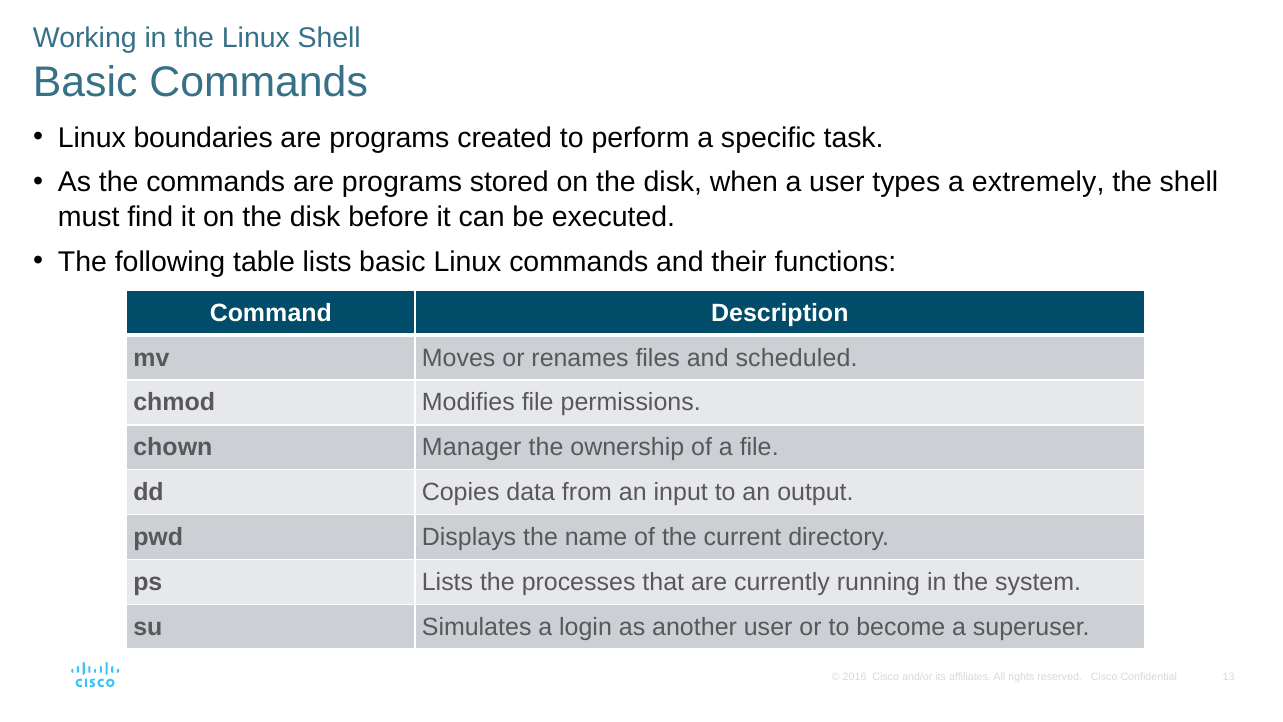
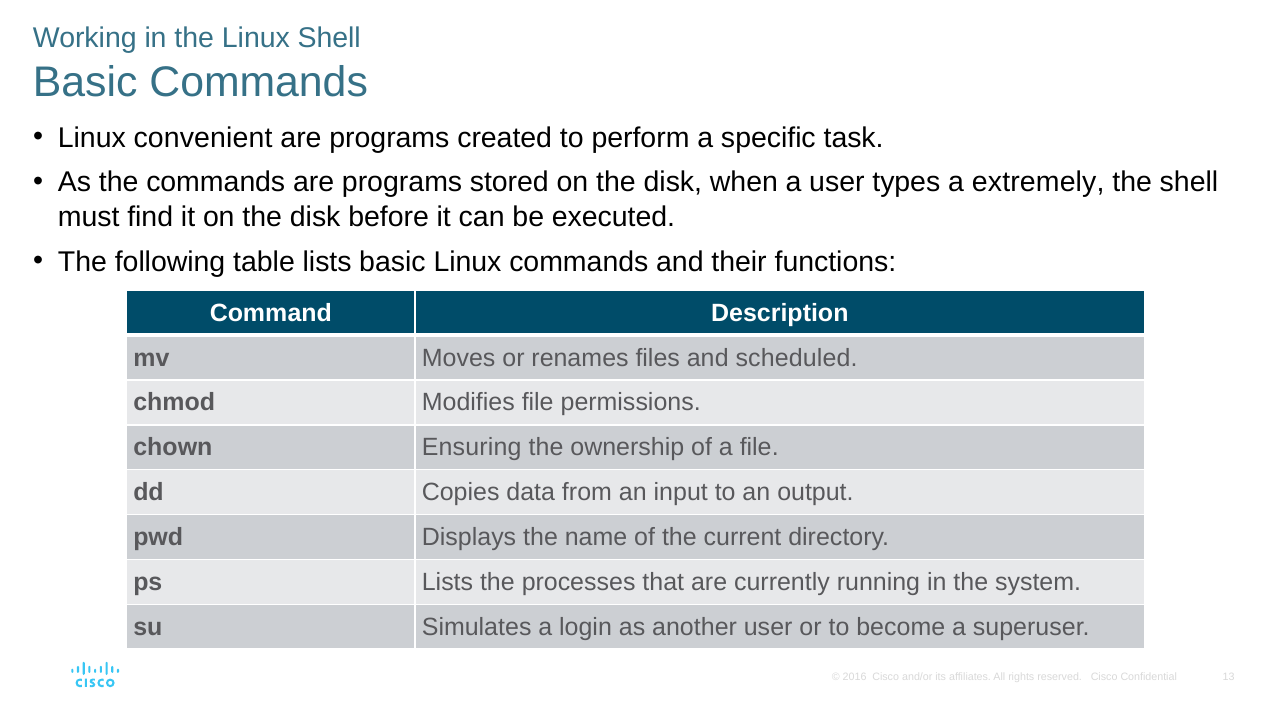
boundaries: boundaries -> convenient
Manager: Manager -> Ensuring
